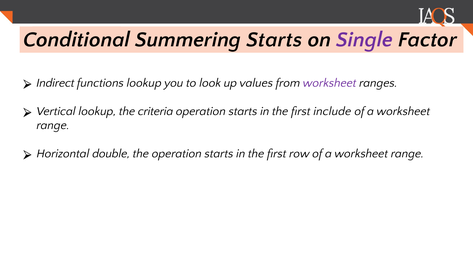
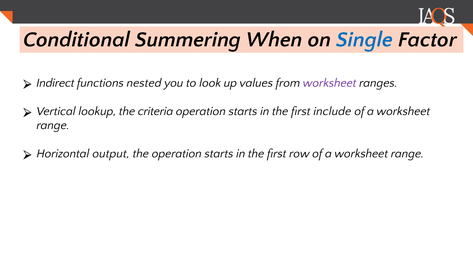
Summering Starts: Starts -> When
Single colour: purple -> blue
functions lookup: lookup -> nested
double: double -> output
